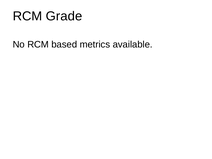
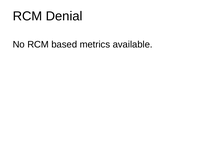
Grade: Grade -> Denial
